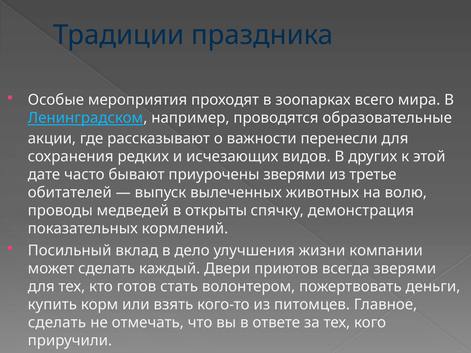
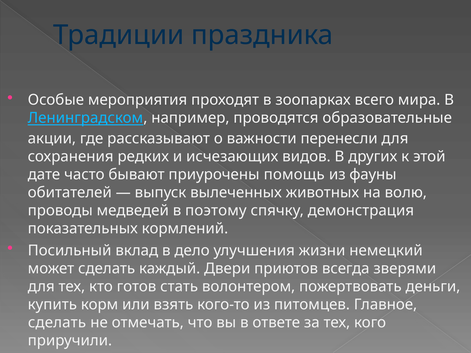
приурочены зверями: зверями -> помощь
третье: третье -> фауны
открыты: открыты -> поэтому
компании: компании -> немецкий
